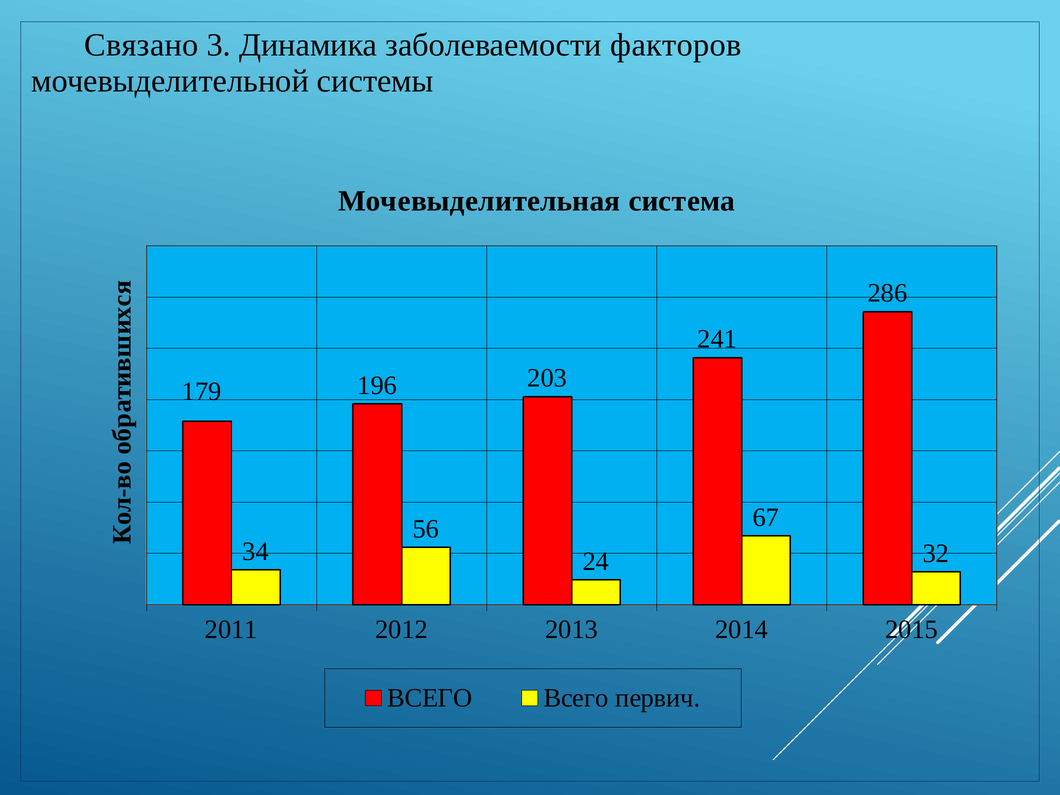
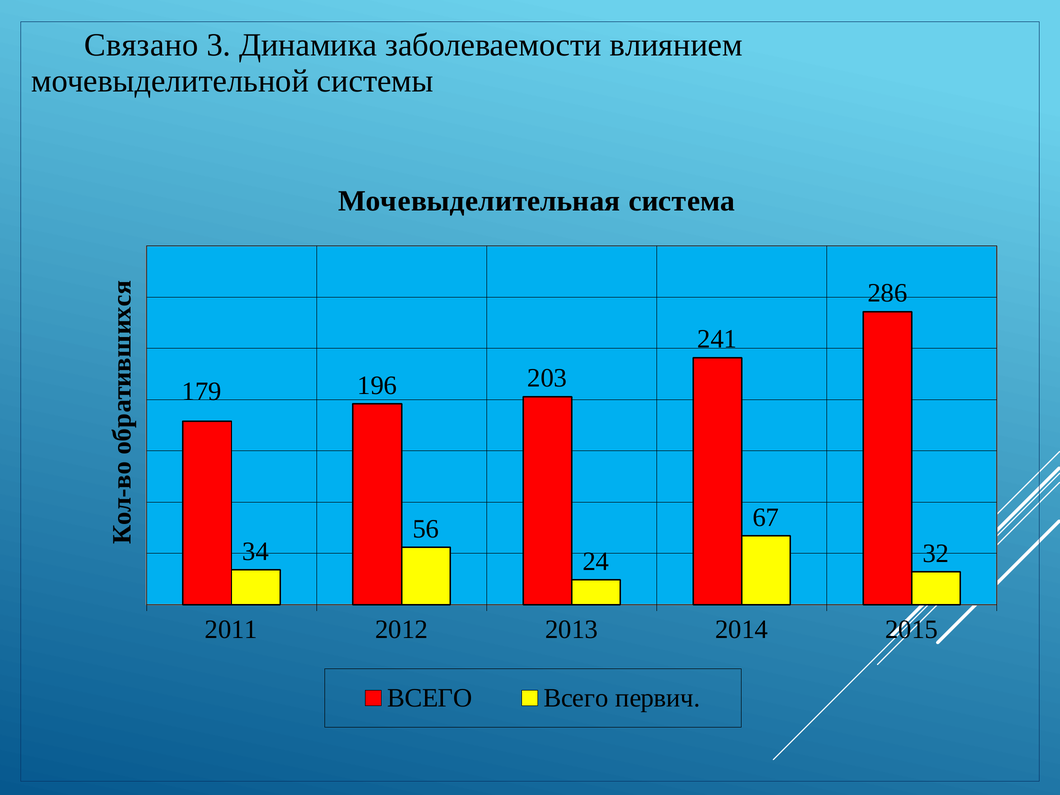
факторов: факторов -> влиянием
